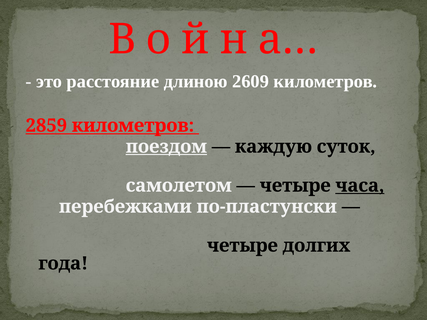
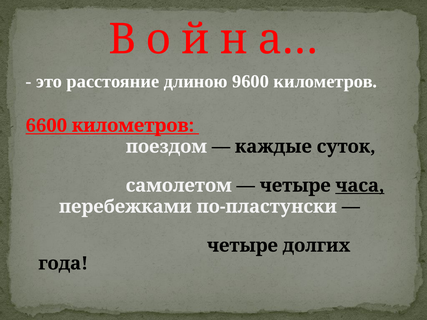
2609: 2609 -> 9600
2859: 2859 -> 6600
поездом underline: present -> none
каждую: каждую -> каждые
